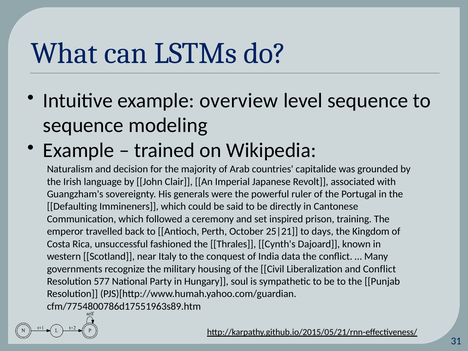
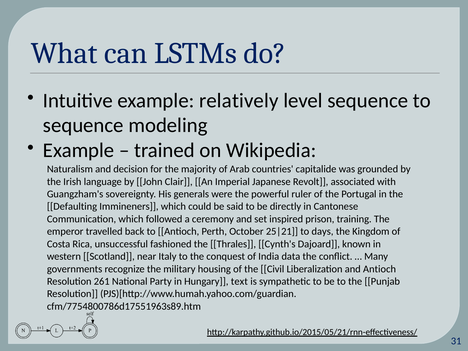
overview: overview -> relatively
and Conflict: Conflict -> Antioch
577: 577 -> 261
soul: soul -> text
